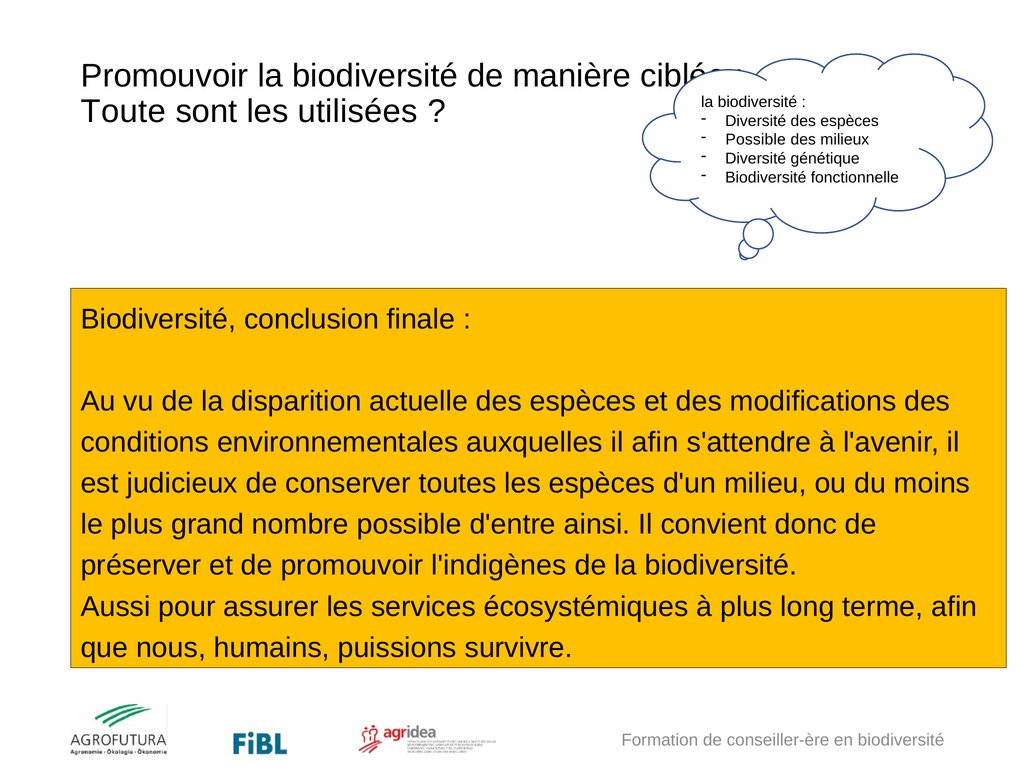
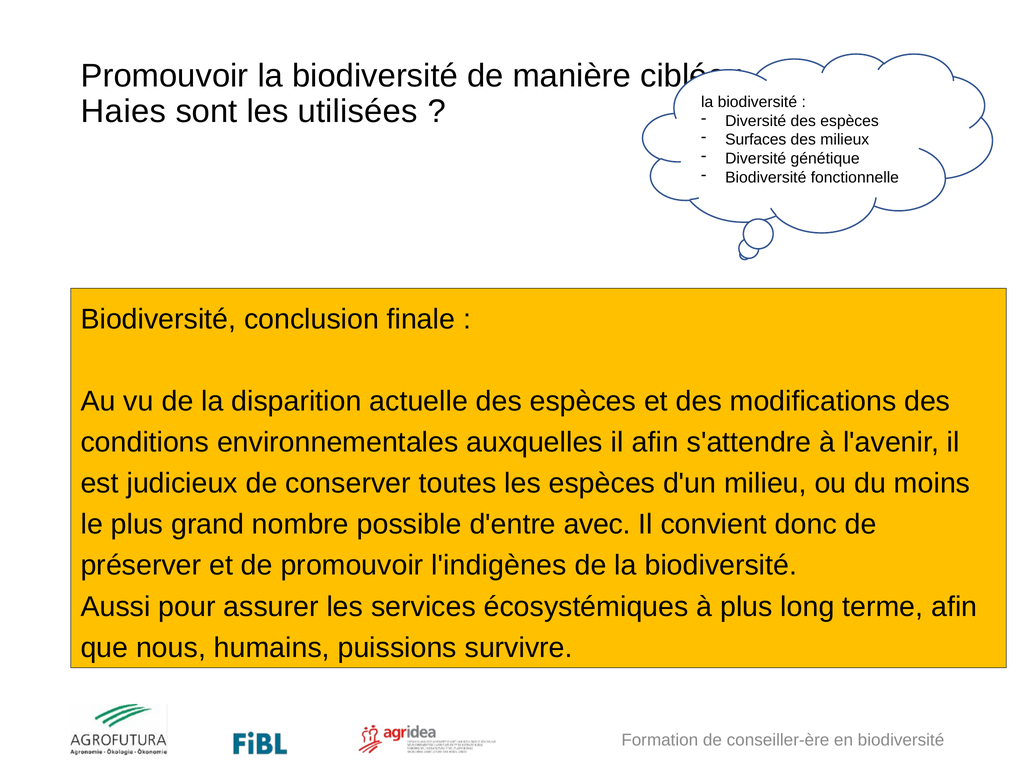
Toute: Toute -> Haies
Possible at (756, 140): Possible -> Surfaces
ainsi: ainsi -> avec
